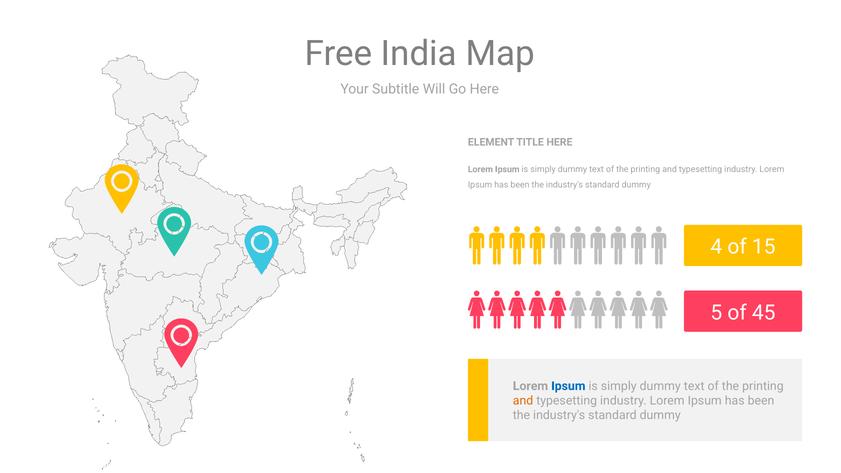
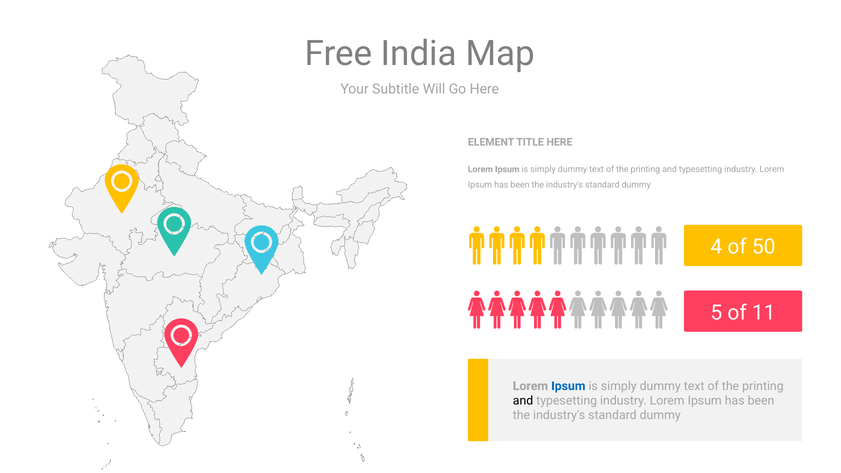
15: 15 -> 50
45: 45 -> 11
and at (523, 401) colour: orange -> black
